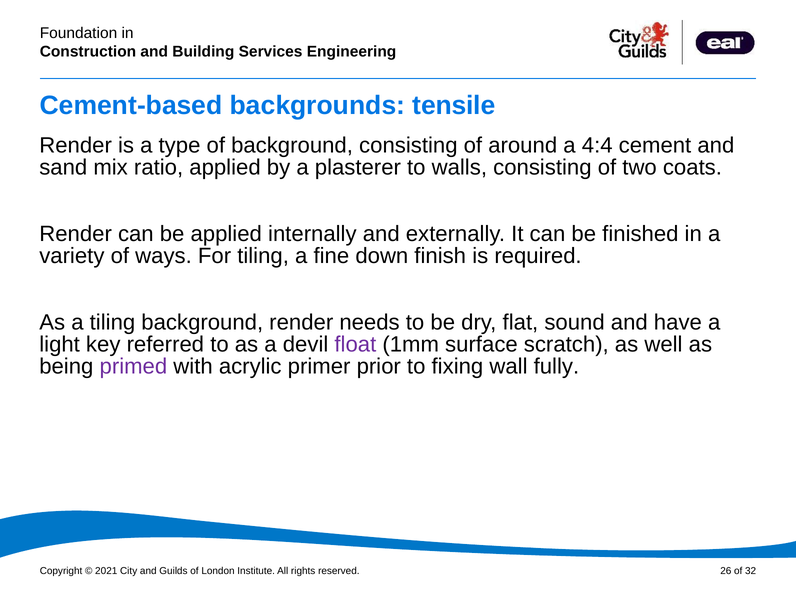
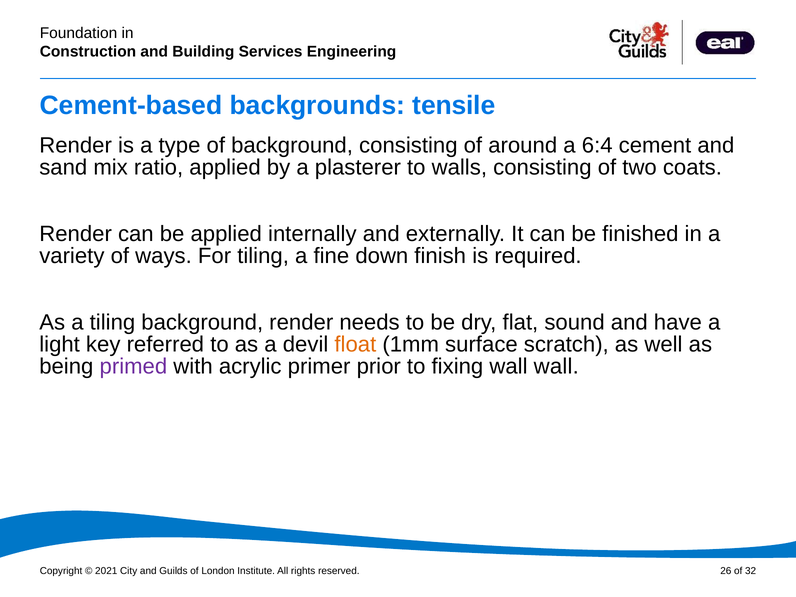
4:4: 4:4 -> 6:4
float colour: purple -> orange
wall fully: fully -> wall
